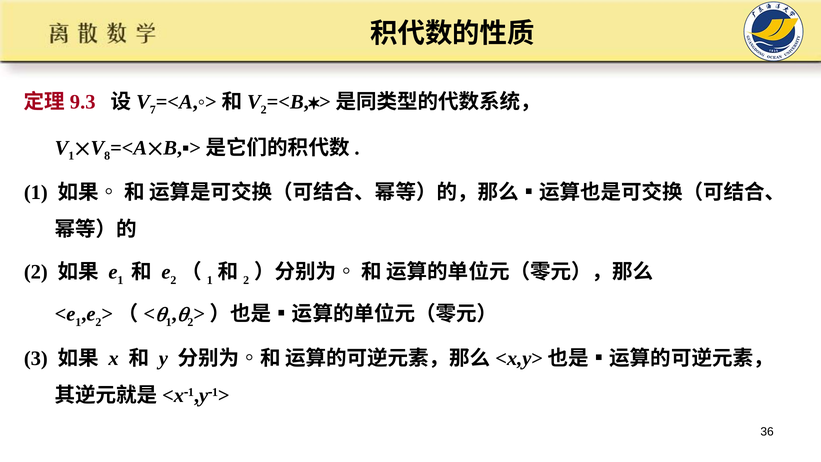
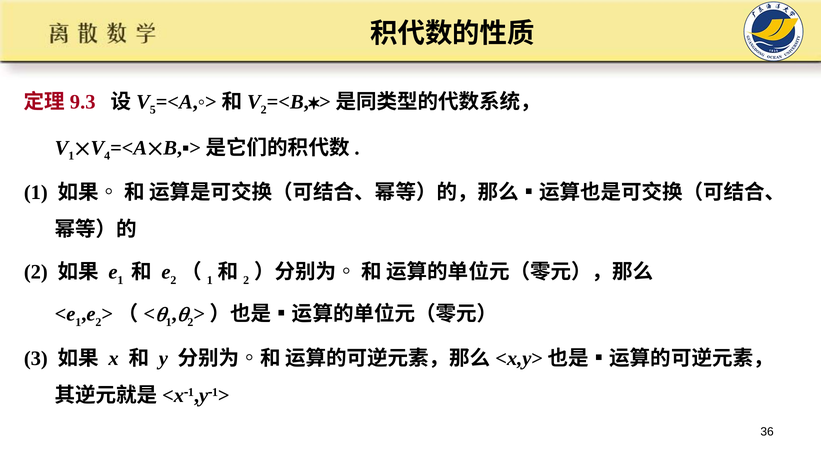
7: 7 -> 5
8: 8 -> 4
